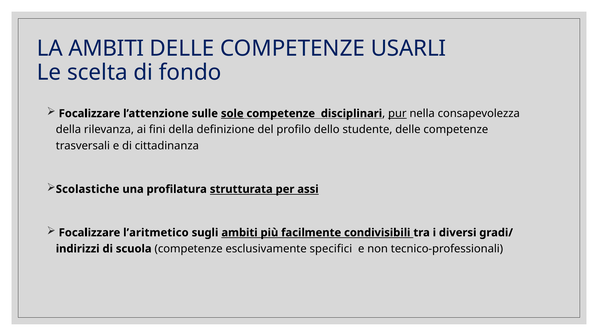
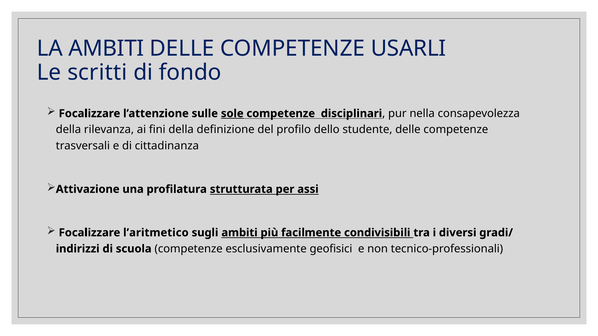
scelta: scelta -> scritti
pur underline: present -> none
Scolastiche: Scolastiche -> Attivazione
specifici: specifici -> geofisici
